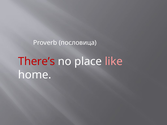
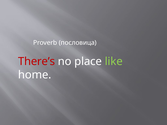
like colour: pink -> light green
